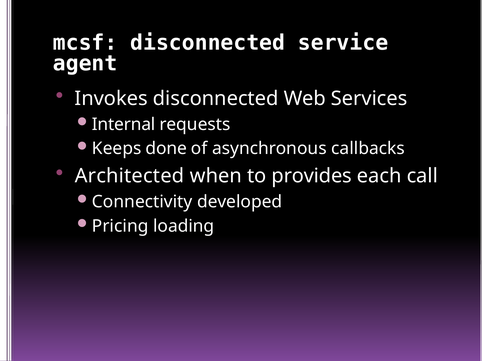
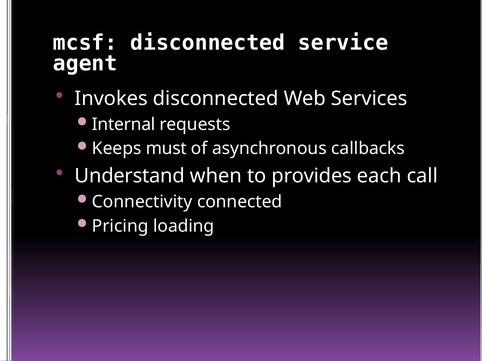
done: done -> must
Architected: Architected -> Understand
developed: developed -> connected
